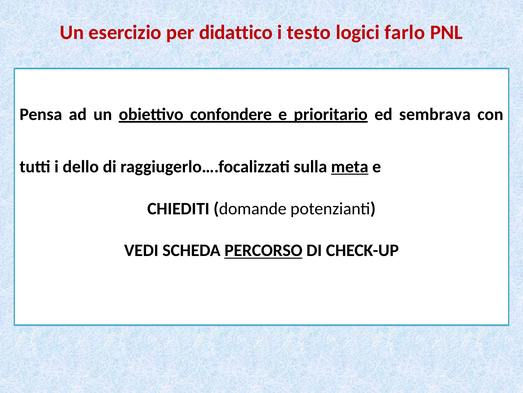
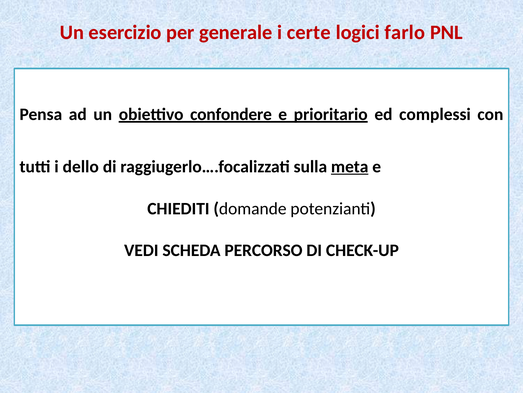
didattico: didattico -> generale
testo: testo -> certe
sembrava: sembrava -> complessi
PERCORSO underline: present -> none
